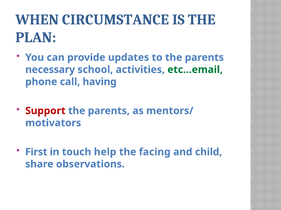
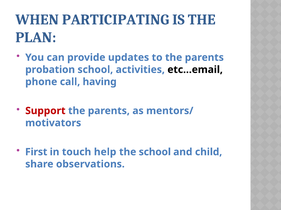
CIRCUMSTANCE: CIRCUMSTANCE -> PARTICIPATING
necessary: necessary -> probation
etc…email colour: green -> black
the facing: facing -> school
